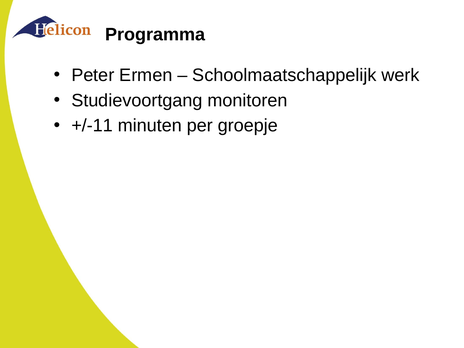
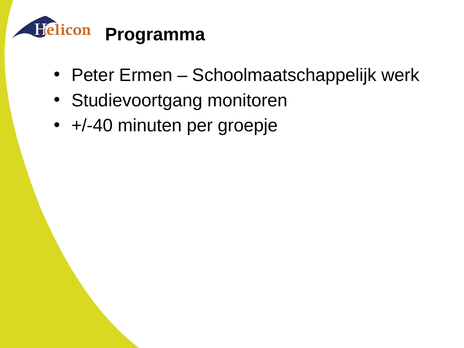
+/-11: +/-11 -> +/-40
